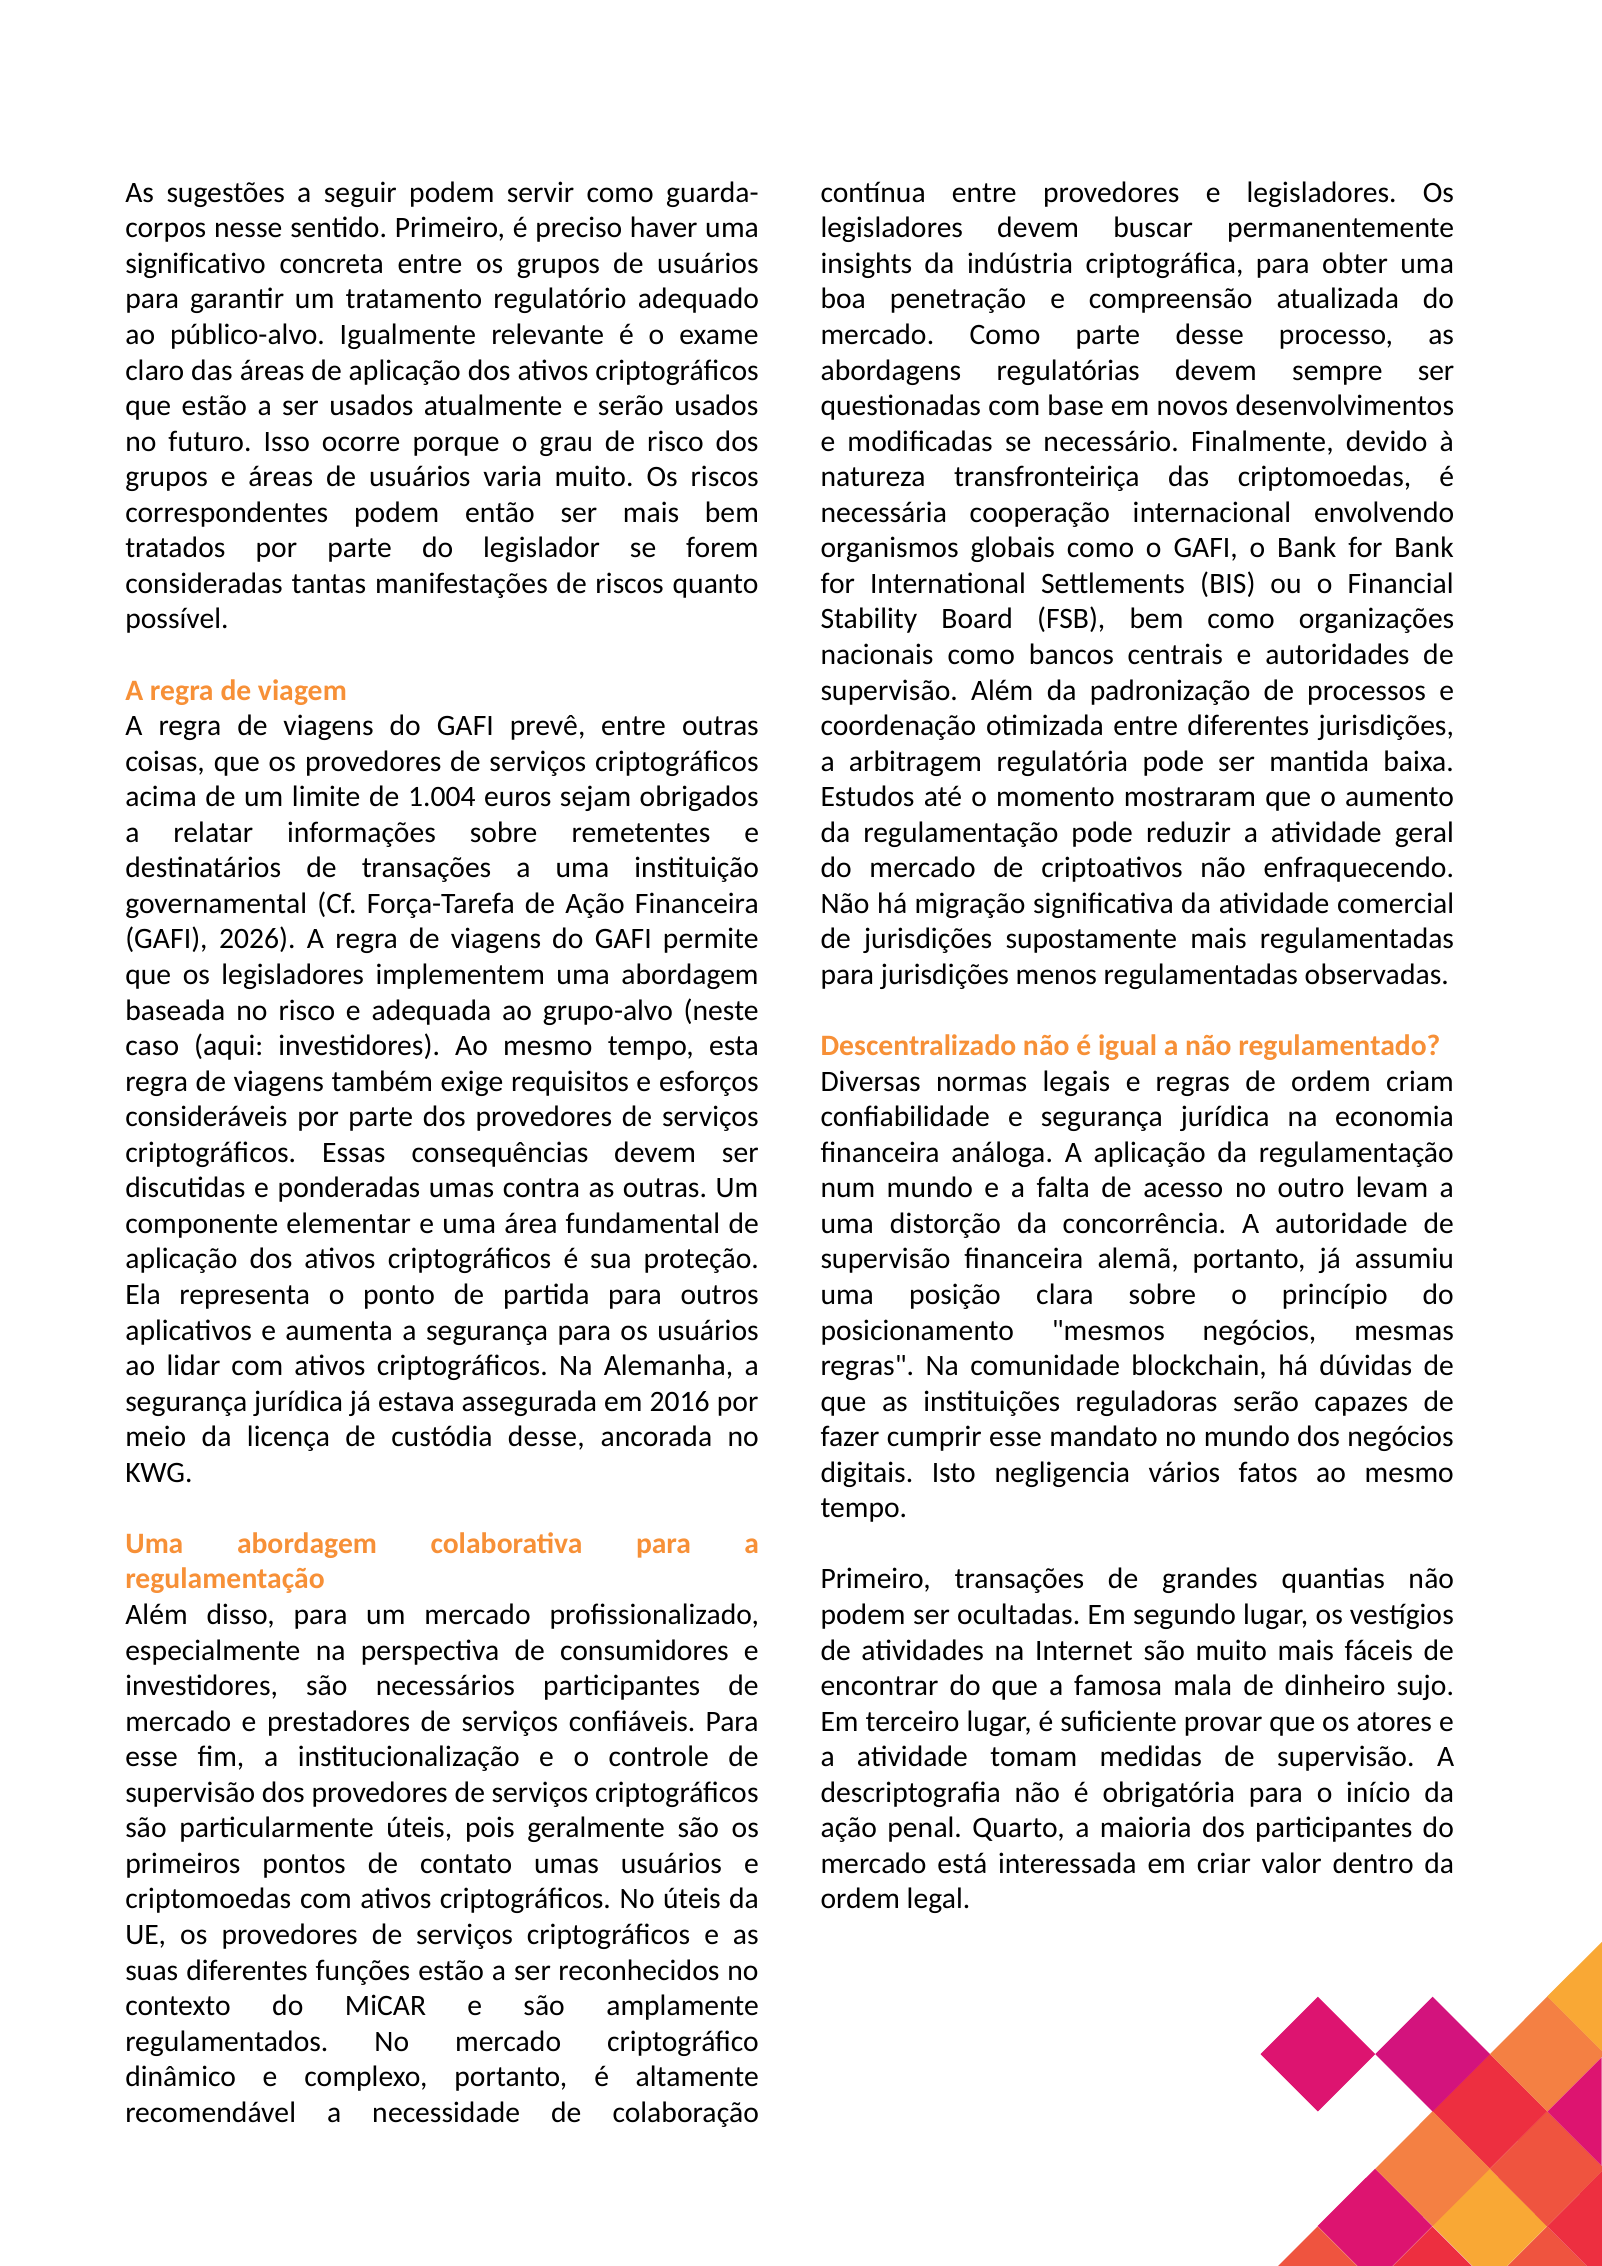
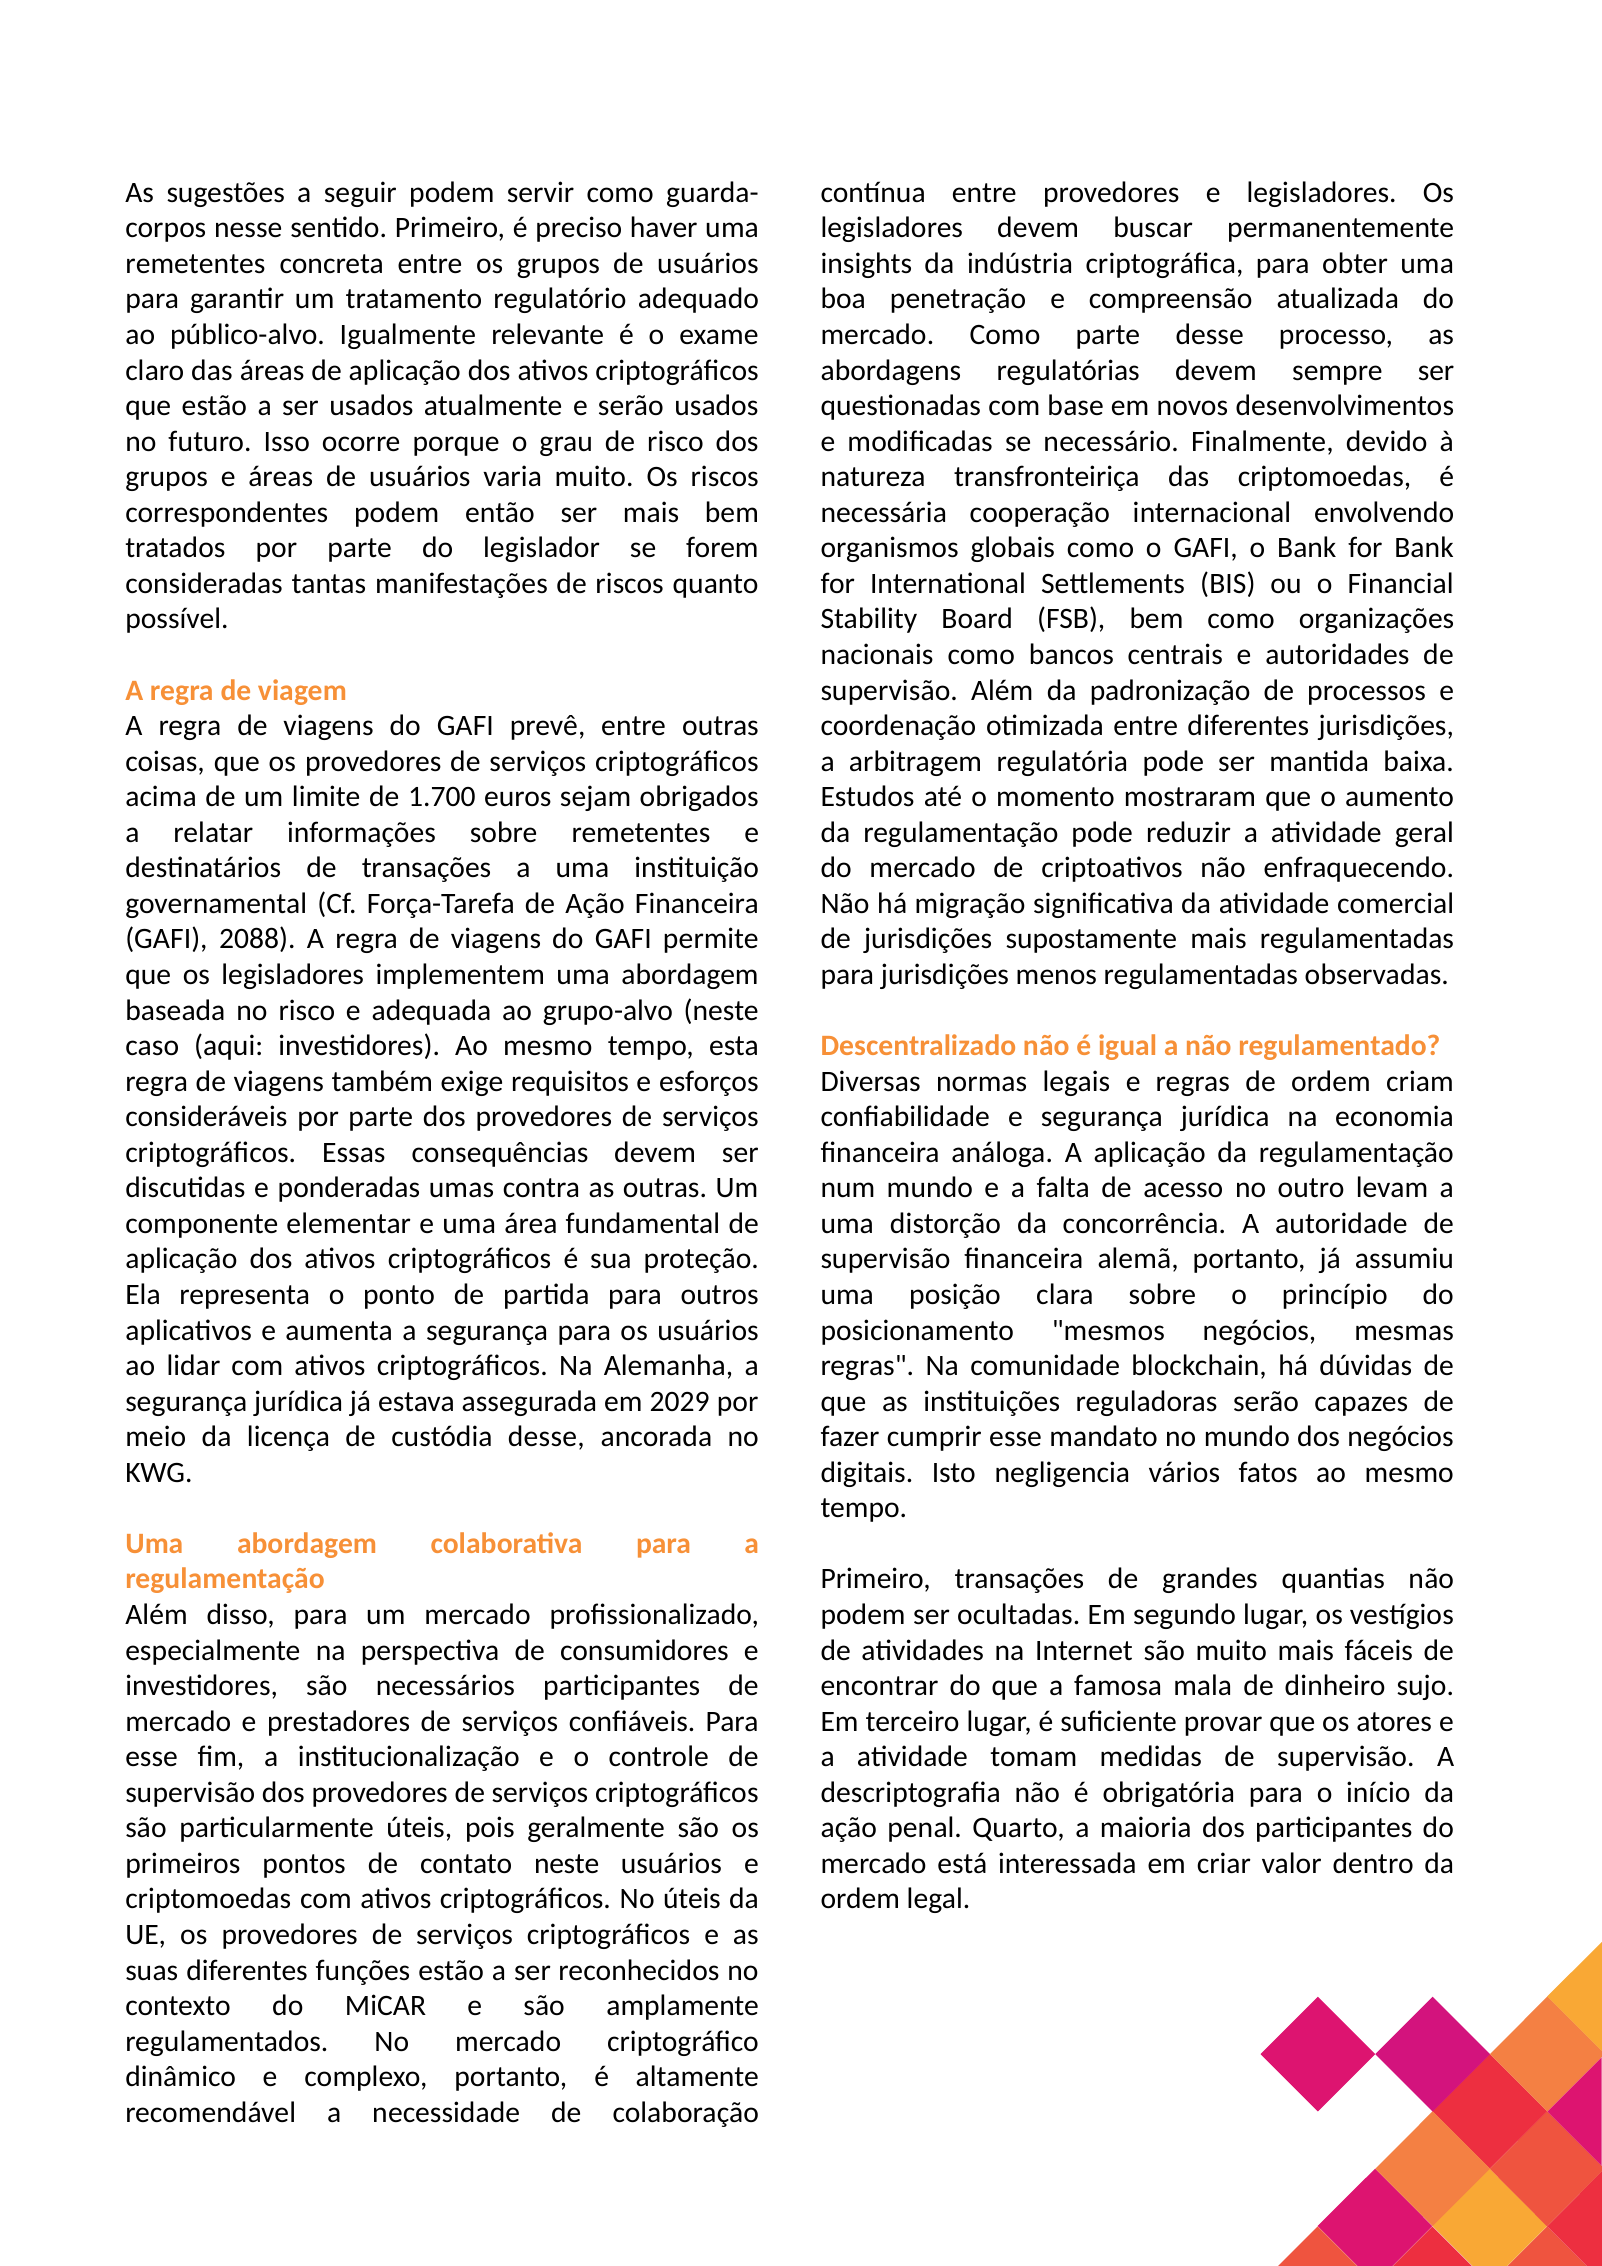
significativo at (196, 264): significativo -> remetentes
1.004: 1.004 -> 1.700
2026: 2026 -> 2088
2016: 2016 -> 2029
contato umas: umas -> neste
